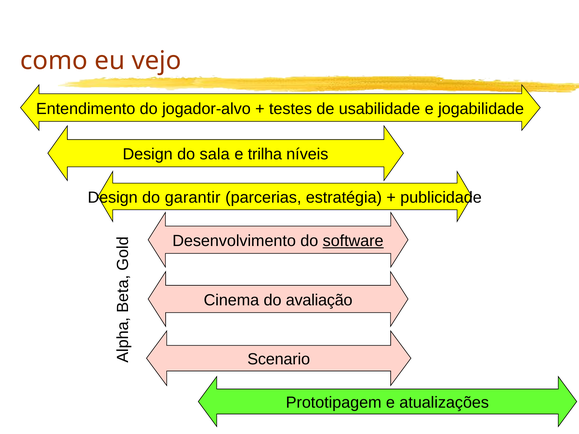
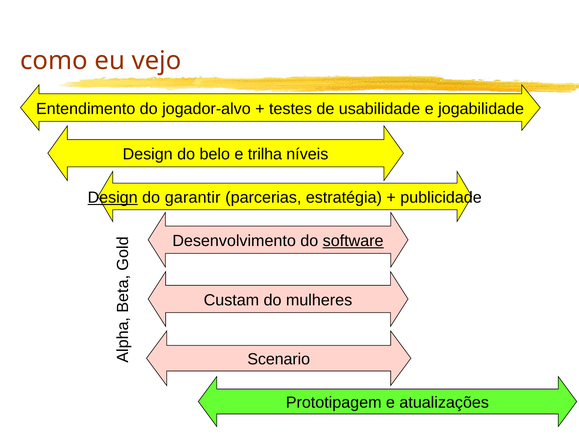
sala: sala -> belo
Design at (113, 198) underline: none -> present
Cinema: Cinema -> Custam
avaliação: avaliação -> mulheres
